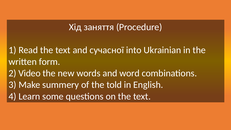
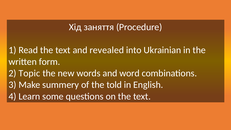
сучасної: сучасної -> revealed
Video: Video -> Topic
